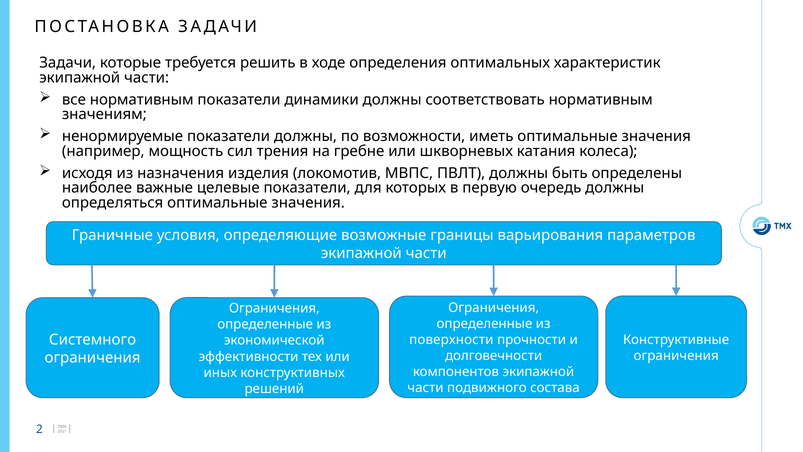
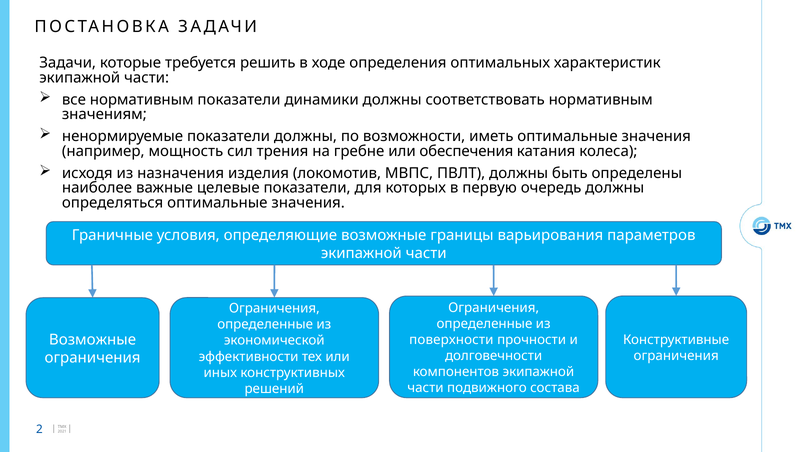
шкворневых: шкворневых -> обеспечения
Системного at (93, 339): Системного -> Возможные
